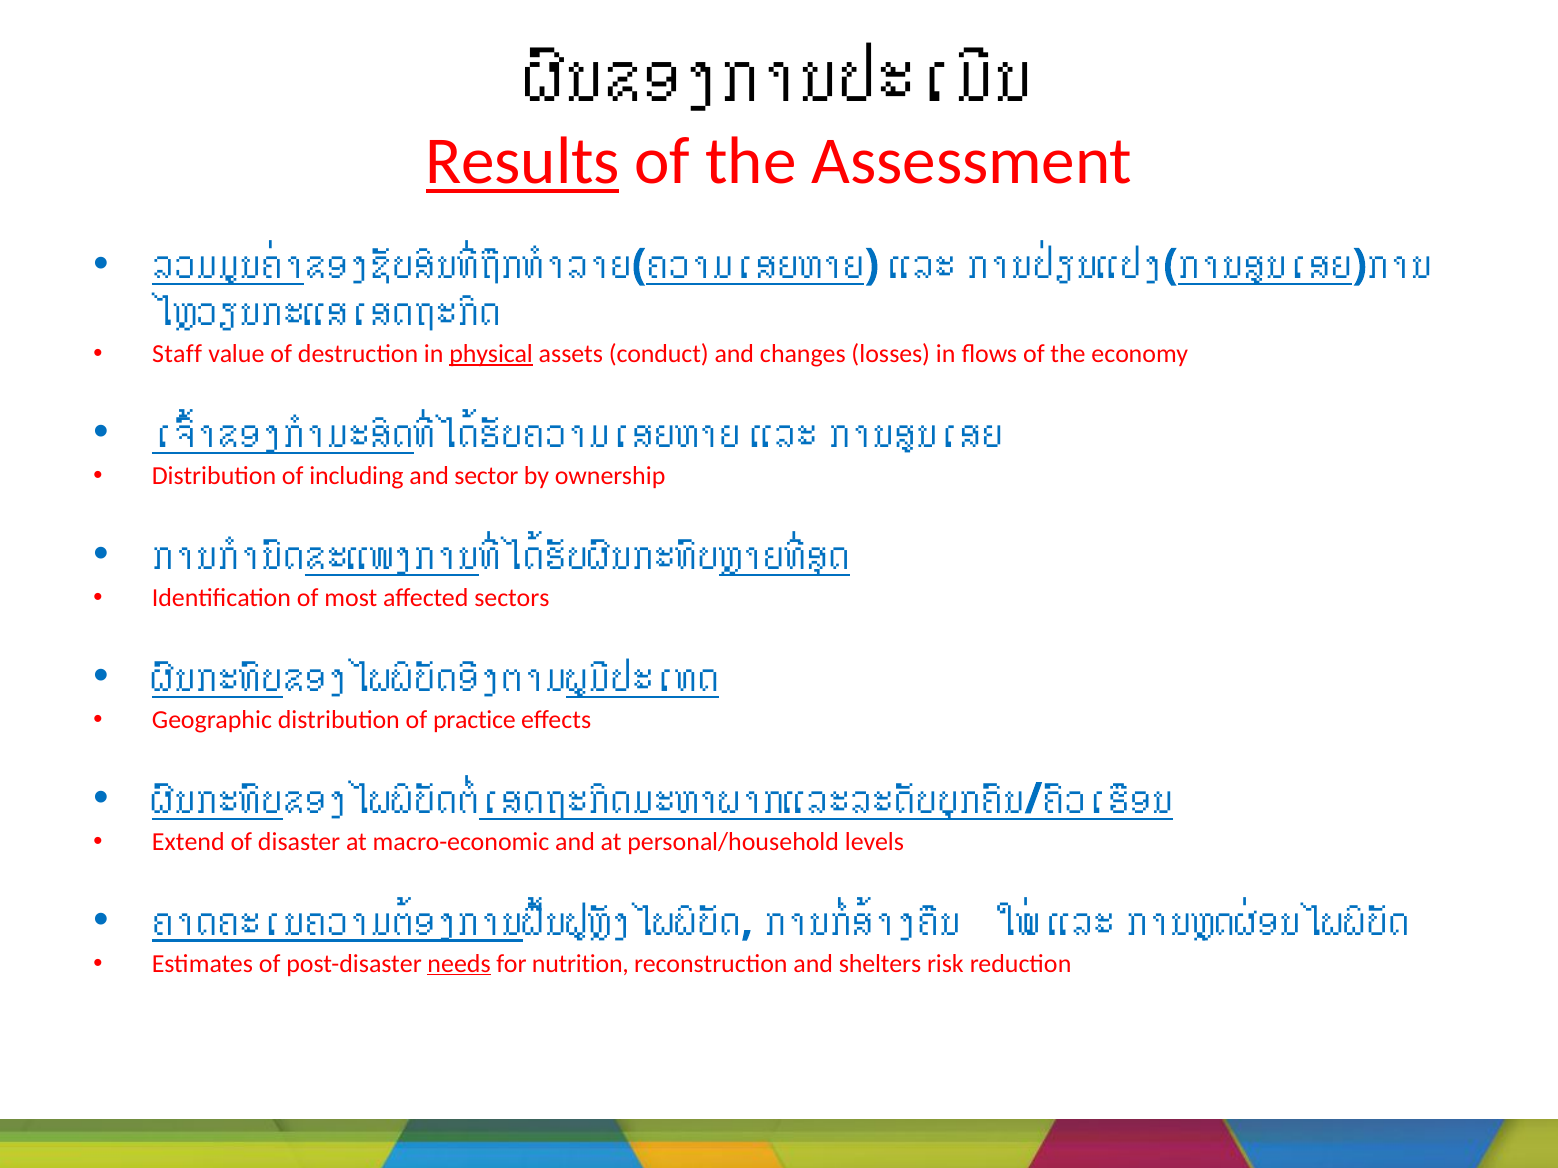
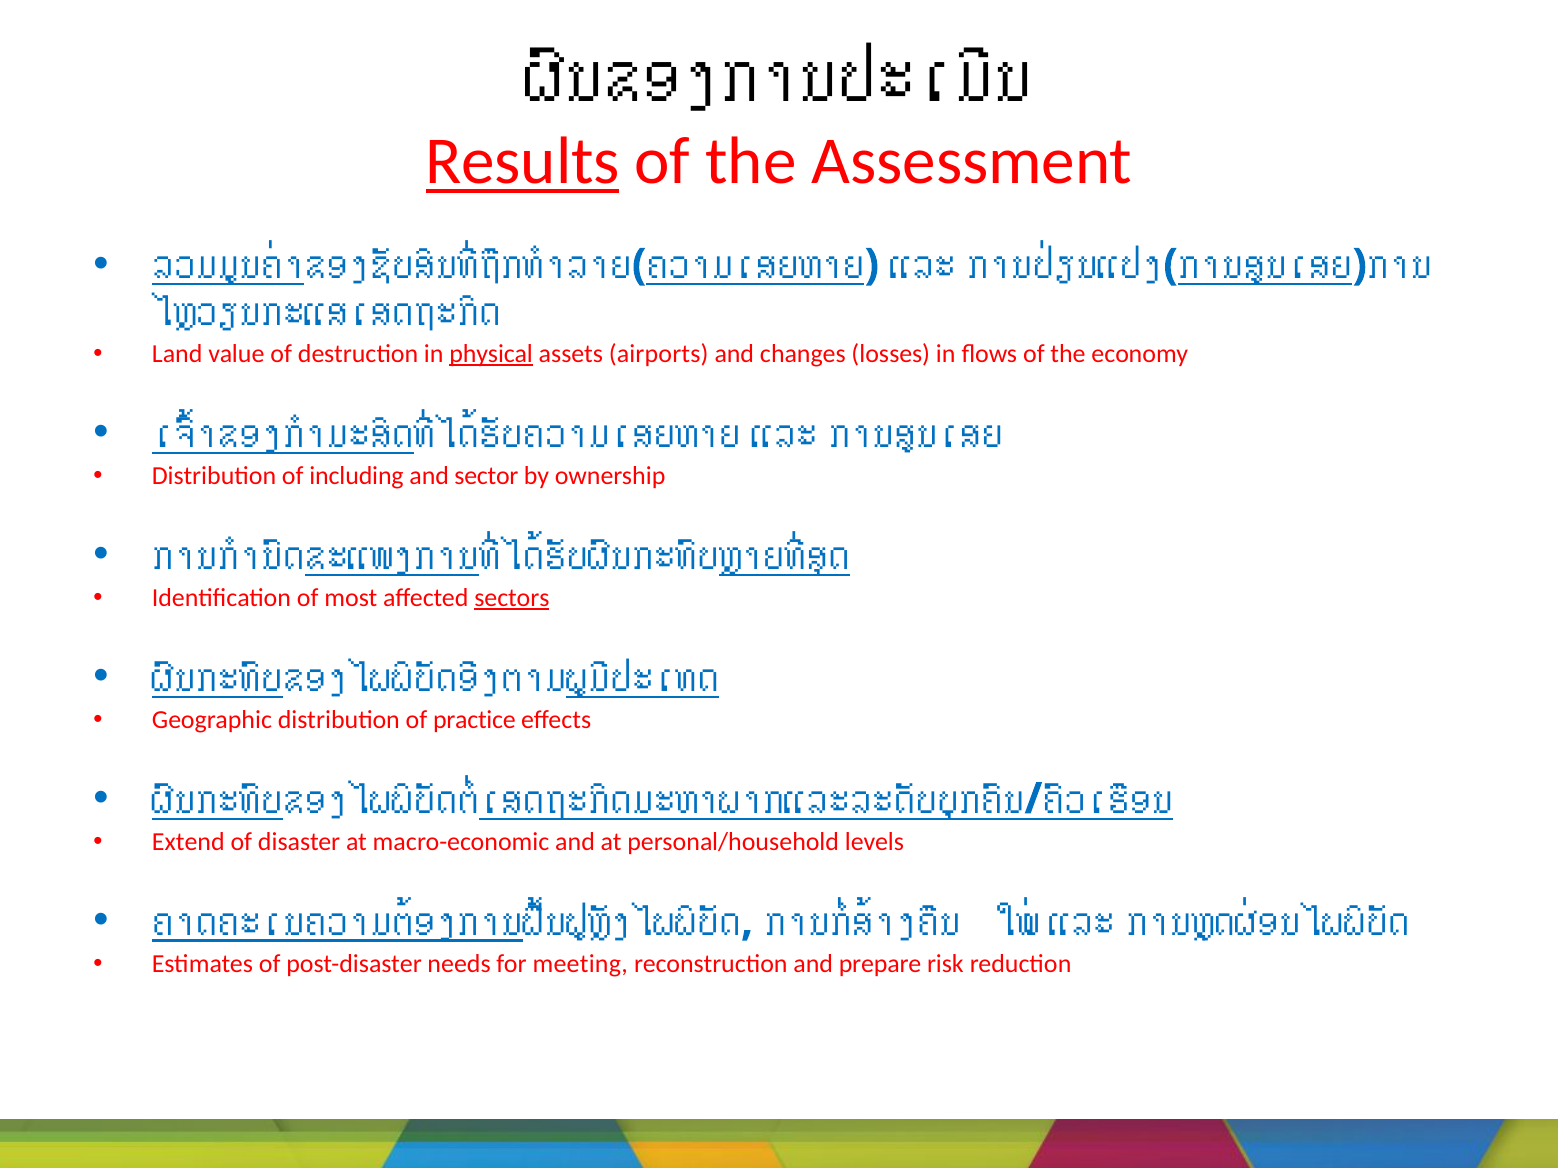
Staff: Staff -> Land
conduct: conduct -> airports
sectors underline: none -> present
needs underline: present -> none
nutrition: nutrition -> meeting
shelters: shelters -> prepare
